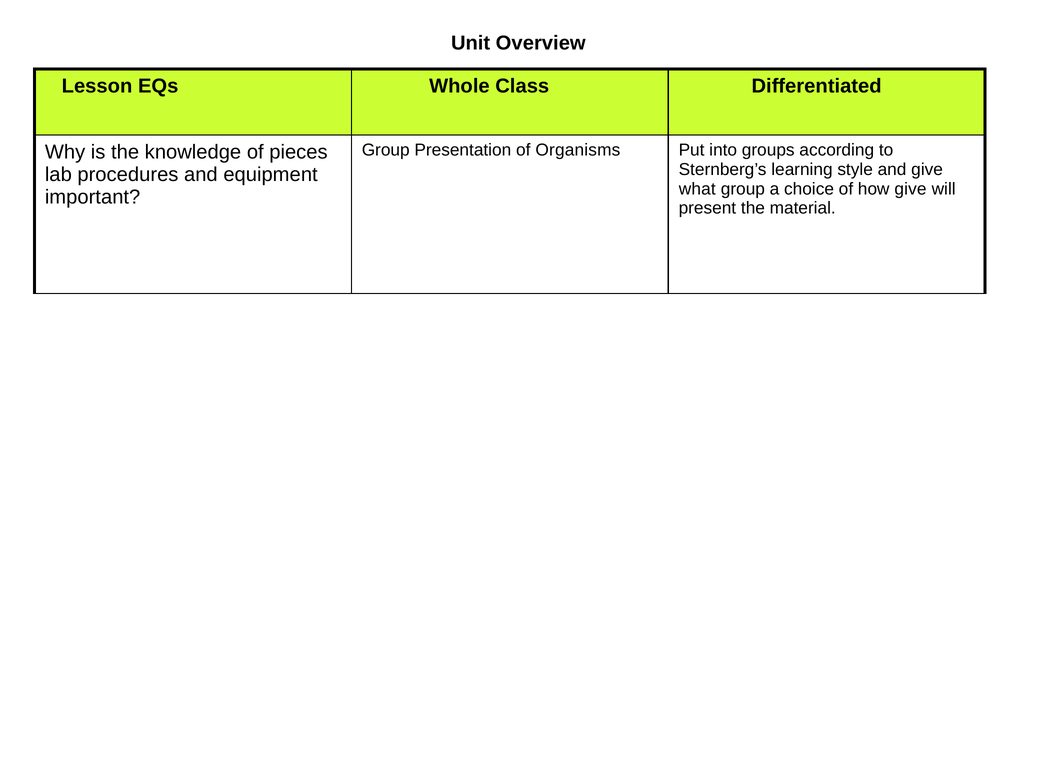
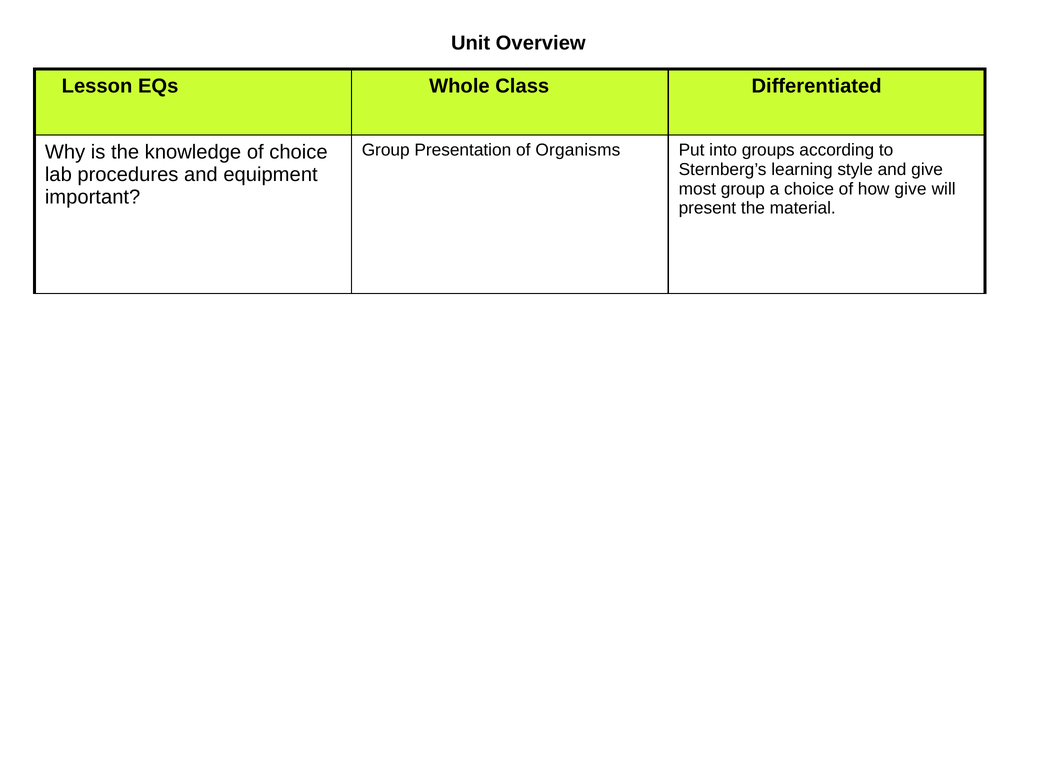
of pieces: pieces -> choice
what: what -> most
